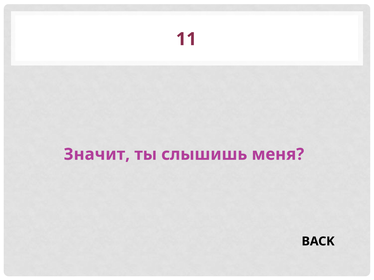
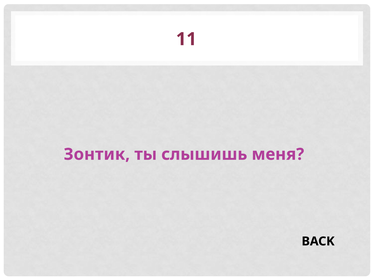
Значит: Значит -> Зонтик
